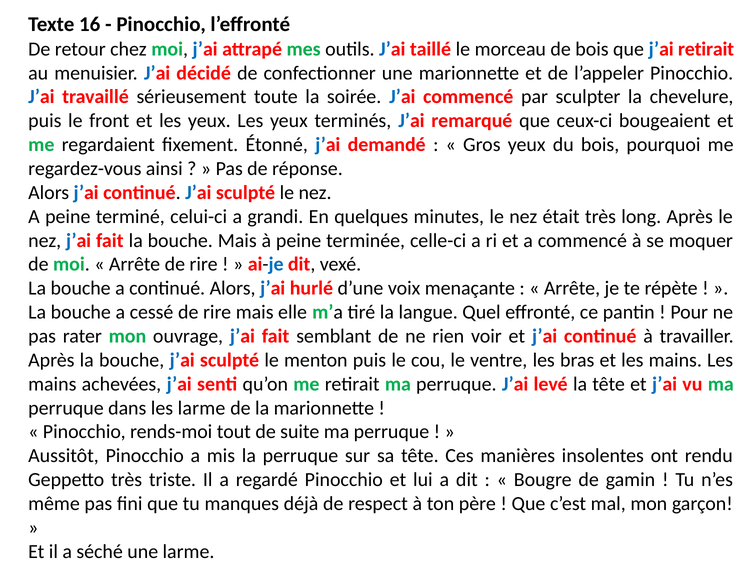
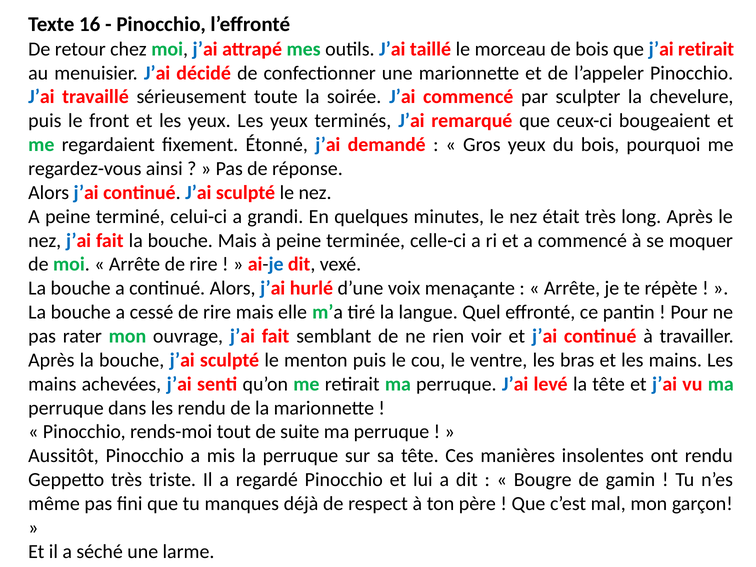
les larme: larme -> rendu
